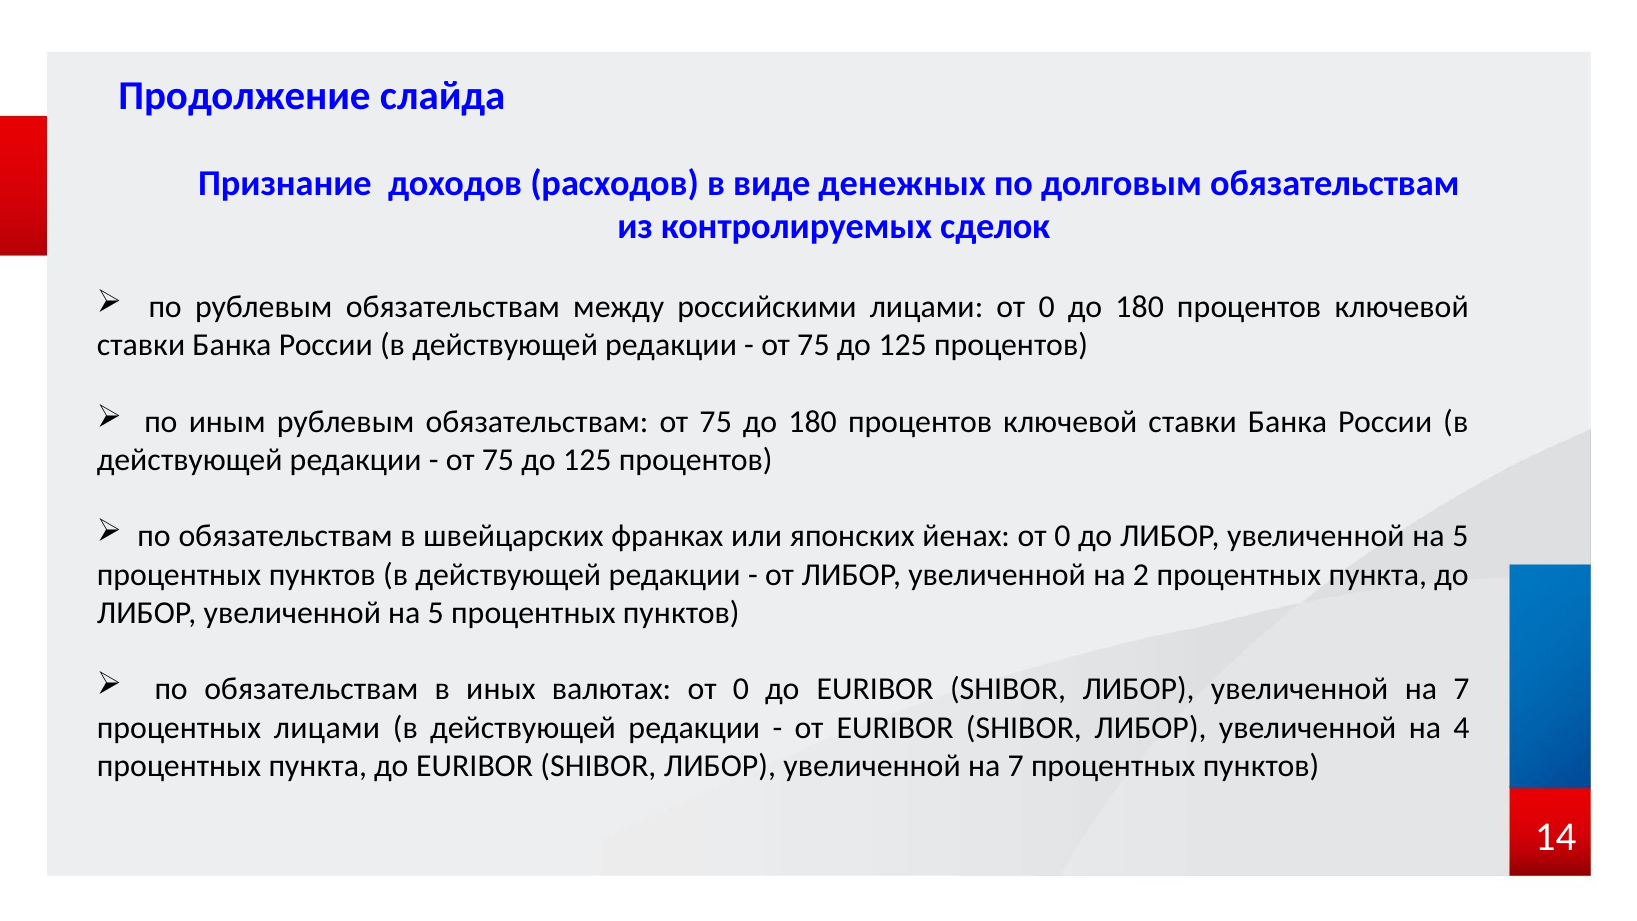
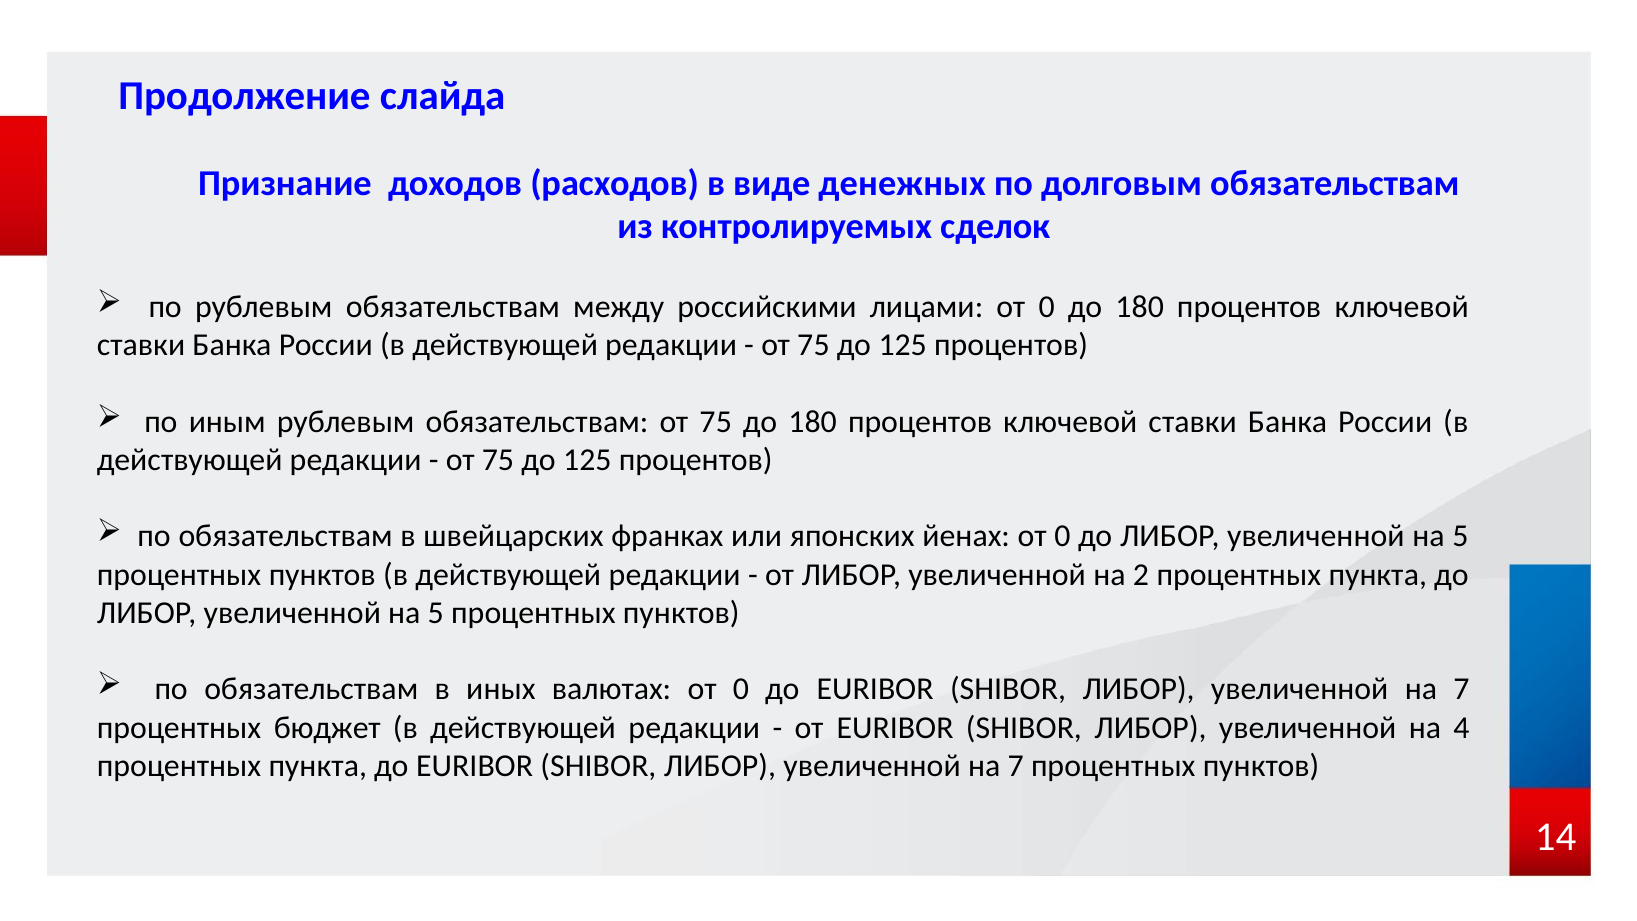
процентных лицами: лицами -> бюджет
